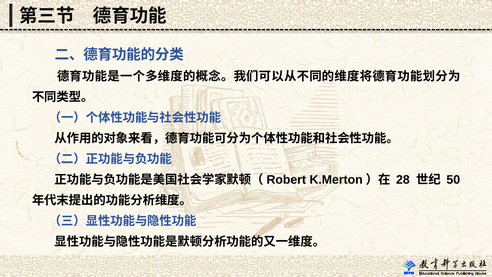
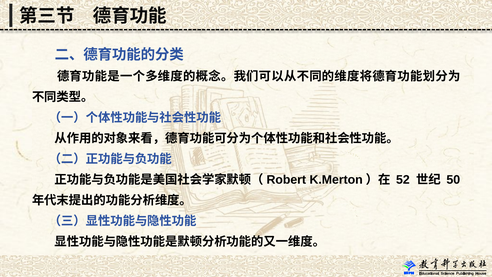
28: 28 -> 52
